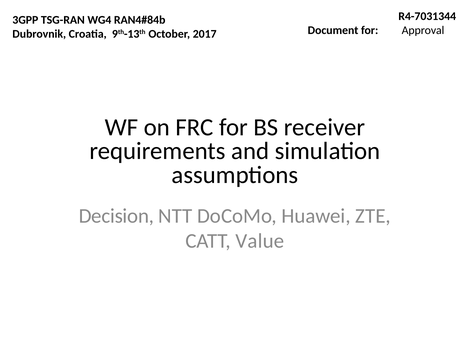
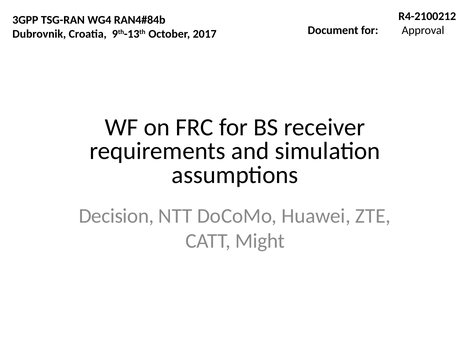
R4-7031344: R4-7031344 -> R4-2100212
Value: Value -> Might
